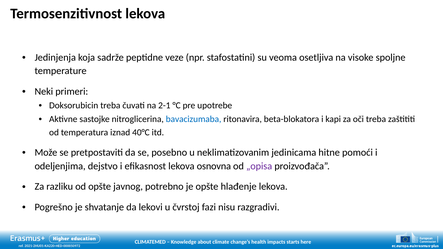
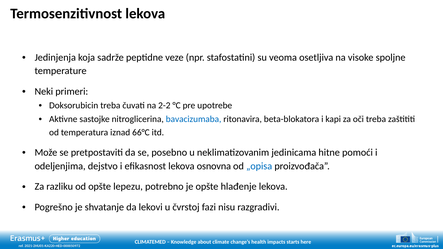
2-1: 2-1 -> 2-2
40°C: 40°C -> 66°C
„opisa colour: purple -> blue
javnog: javnog -> lepezu
